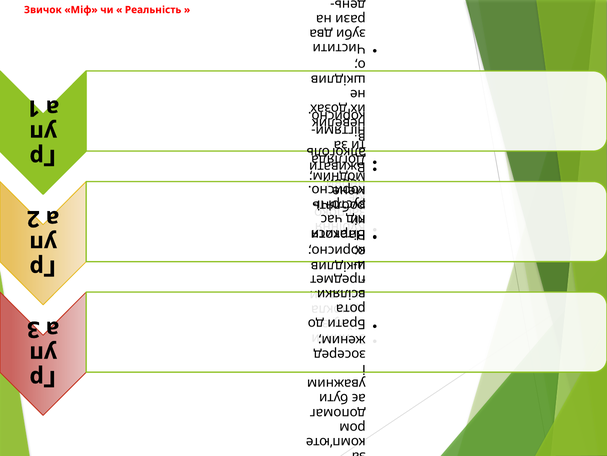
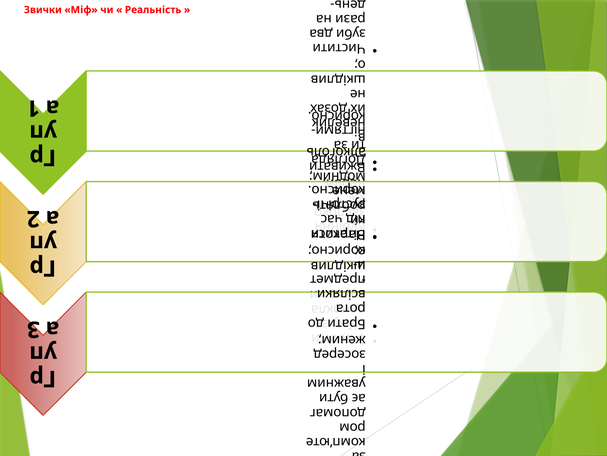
Звичок: Звичок -> Звички
